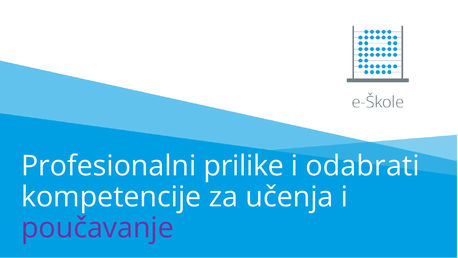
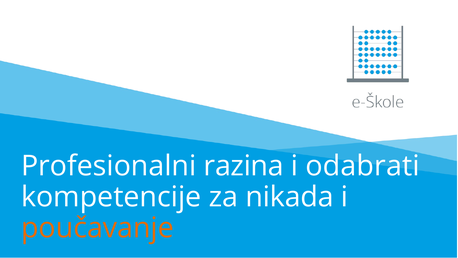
prilike: prilike -> razina
učenja: učenja -> nikada
poučavanje colour: purple -> orange
